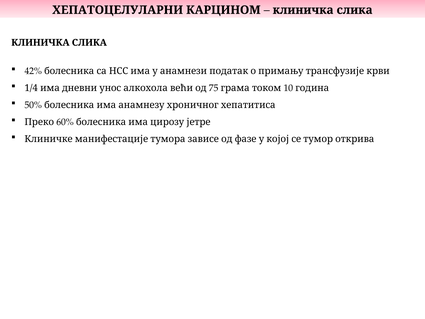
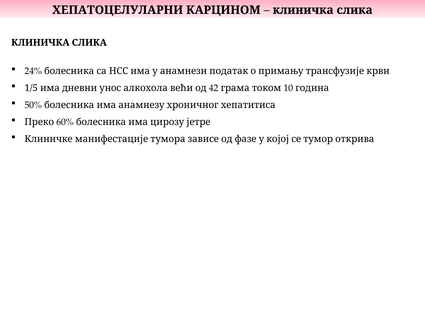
42%: 42% -> 24%
1/4: 1/4 -> 1/5
75: 75 -> 42
